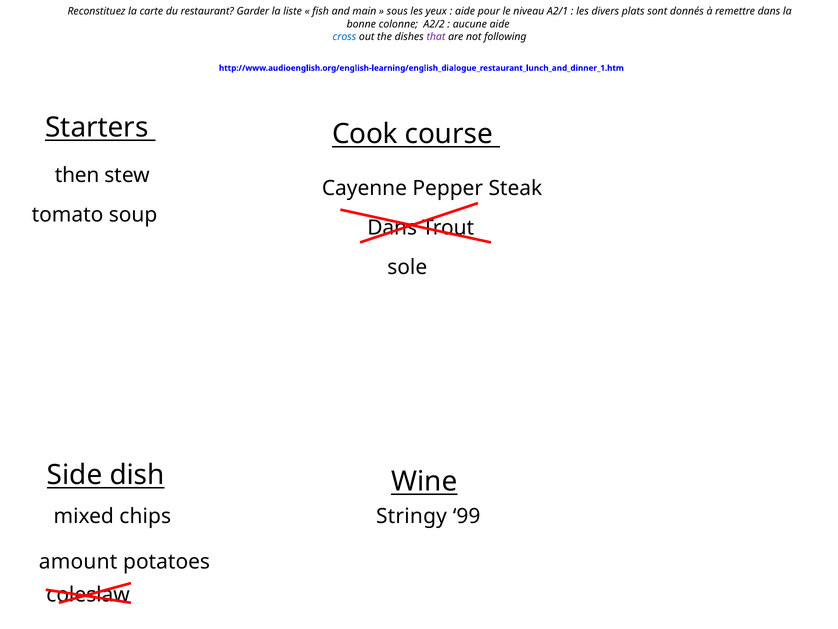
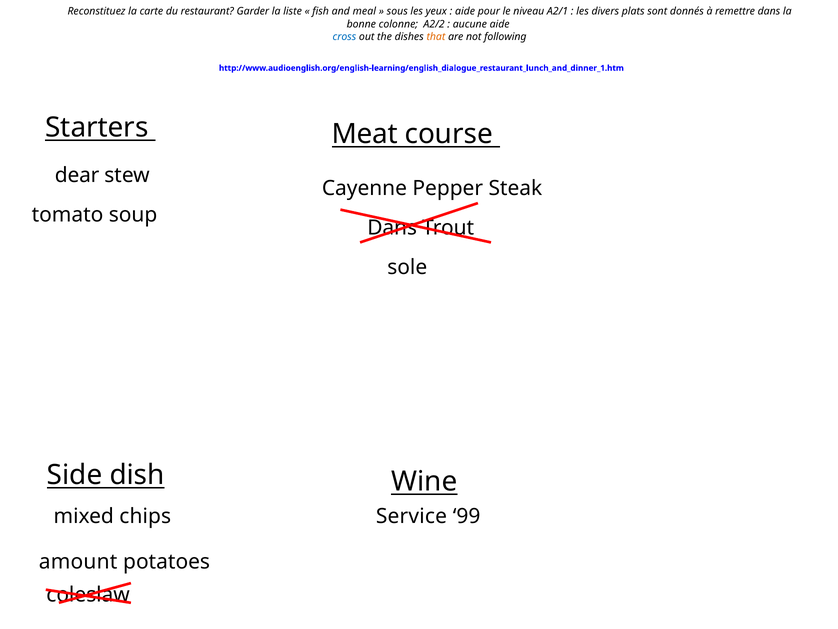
main: main -> meal
that colour: purple -> orange
Cook: Cook -> Meat
then: then -> dear
Stringy: Stringy -> Service
